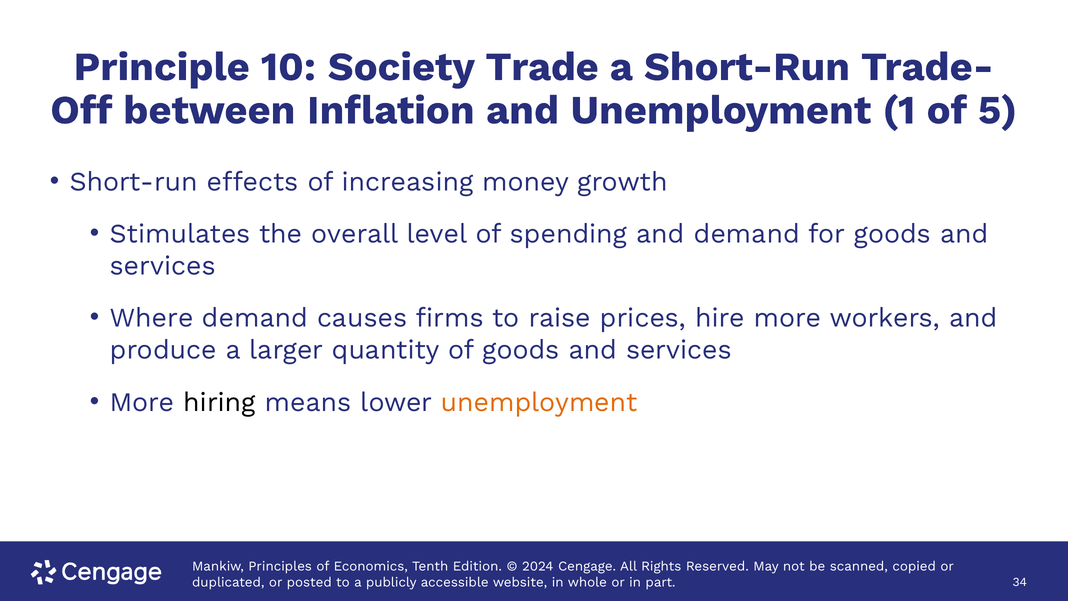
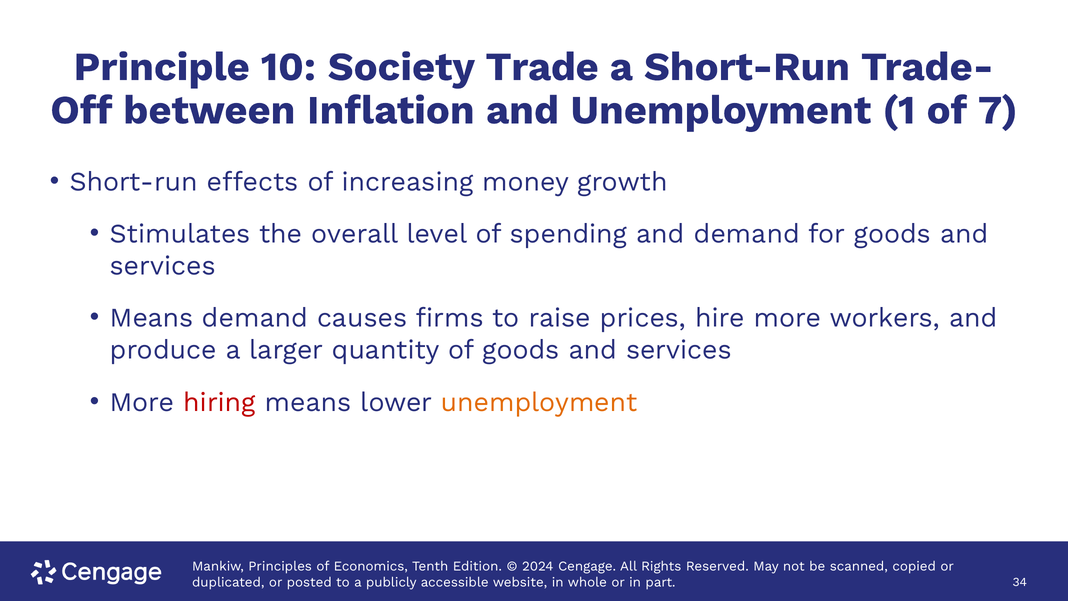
5: 5 -> 7
Where at (152, 318): Where -> Means
hiring colour: black -> red
